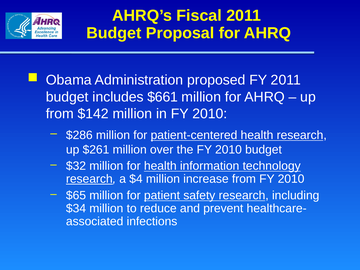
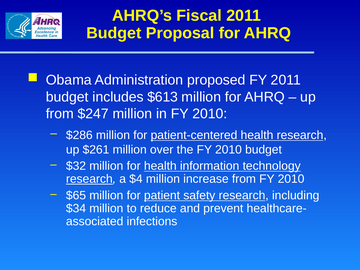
$661: $661 -> $613
$142: $142 -> $247
